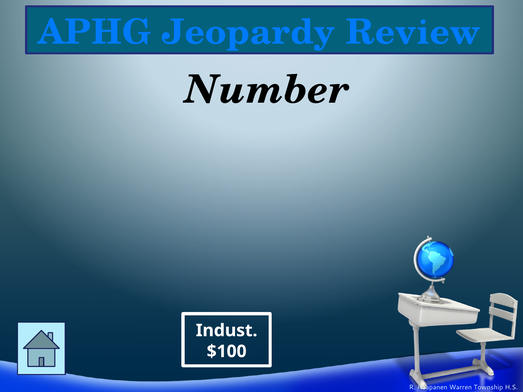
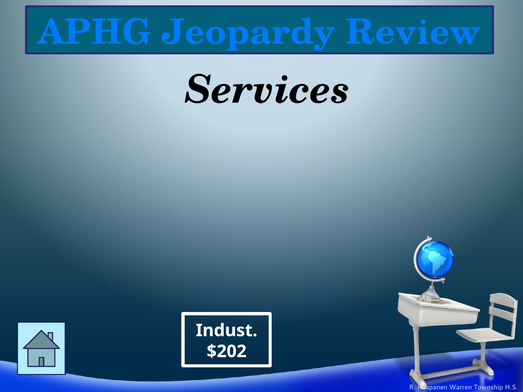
Number: Number -> Services
$100: $100 -> $202
